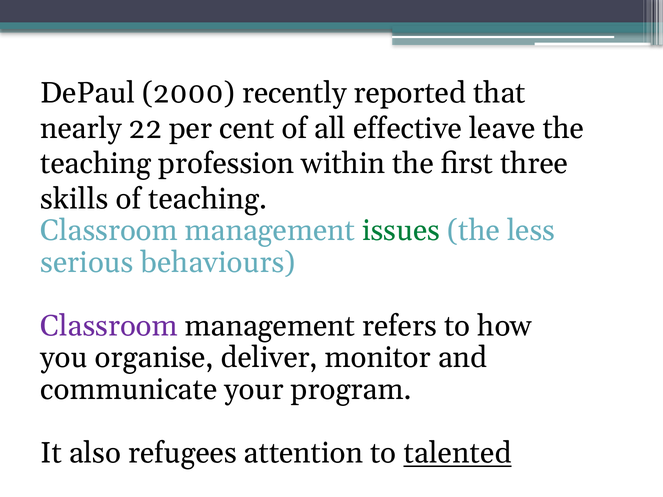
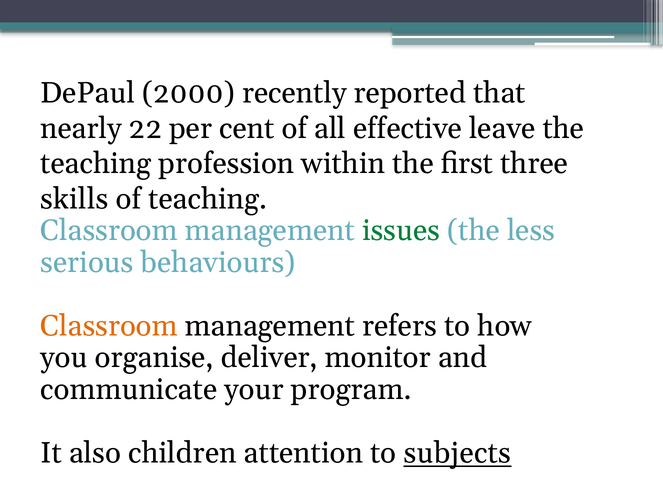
Classroom at (109, 326) colour: purple -> orange
refugees: refugees -> children
talented: talented -> subjects
